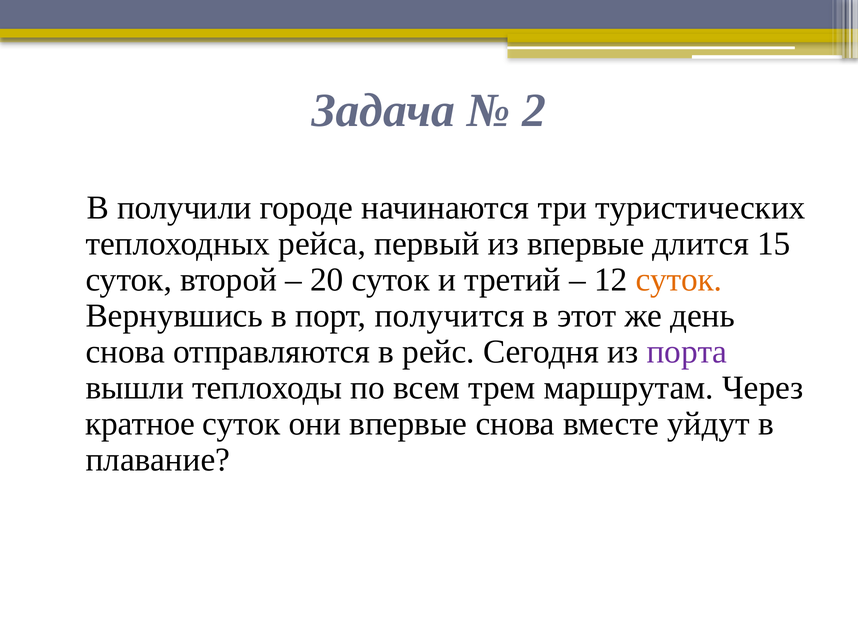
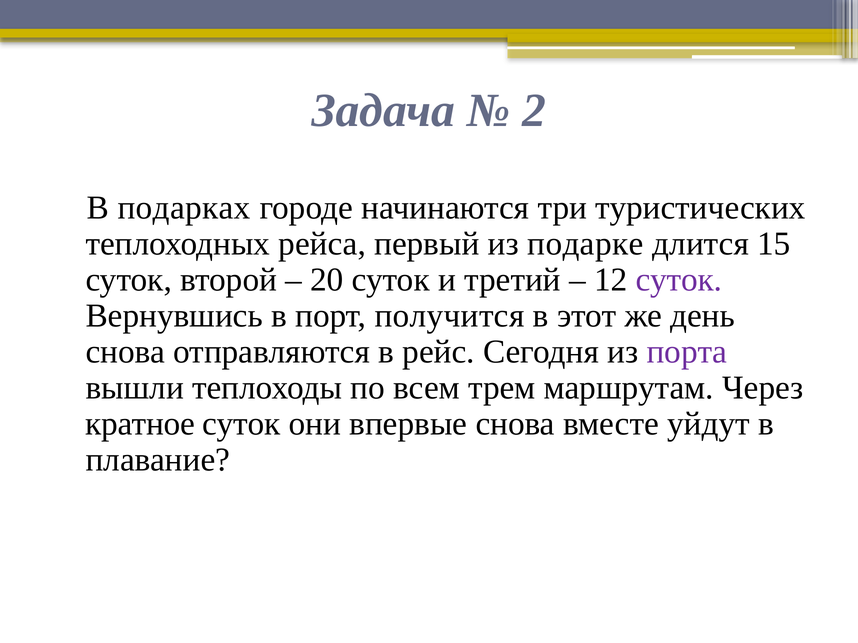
получили: получили -> подарках
из впервые: впервые -> подарке
суток at (679, 280) colour: orange -> purple
